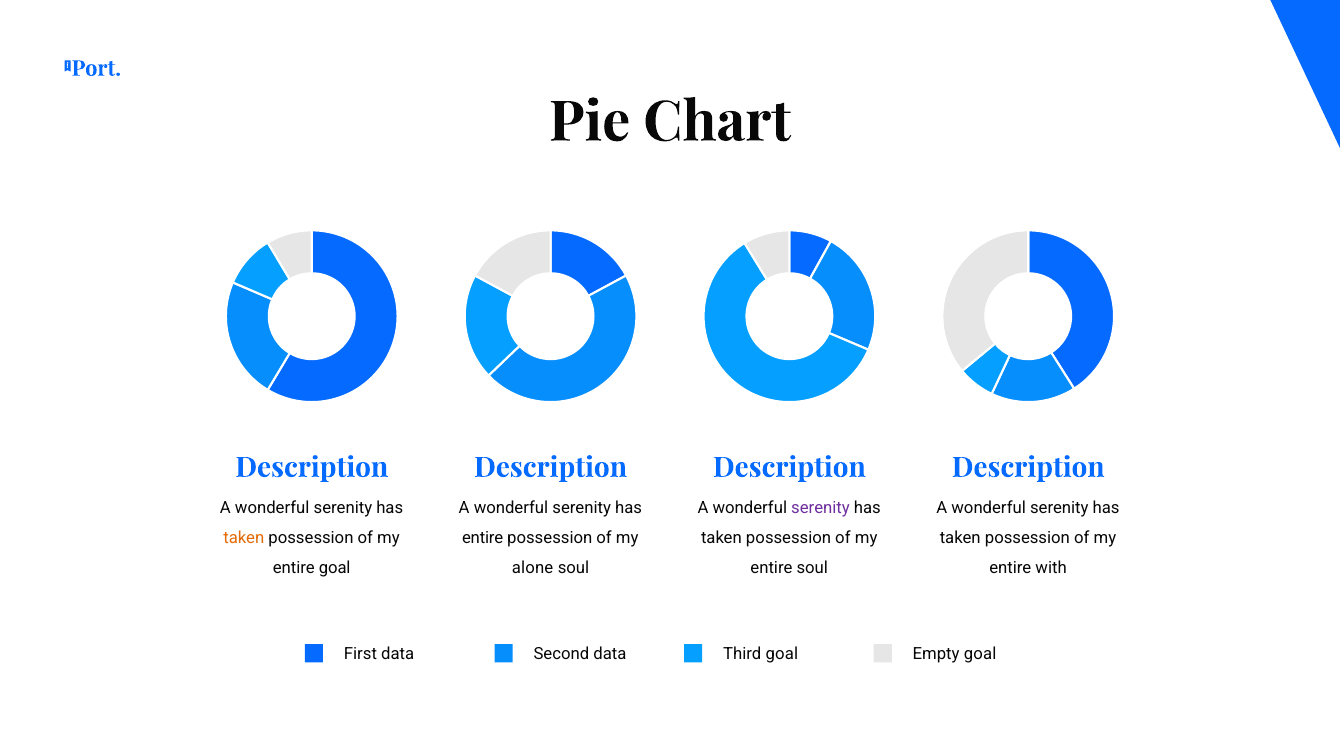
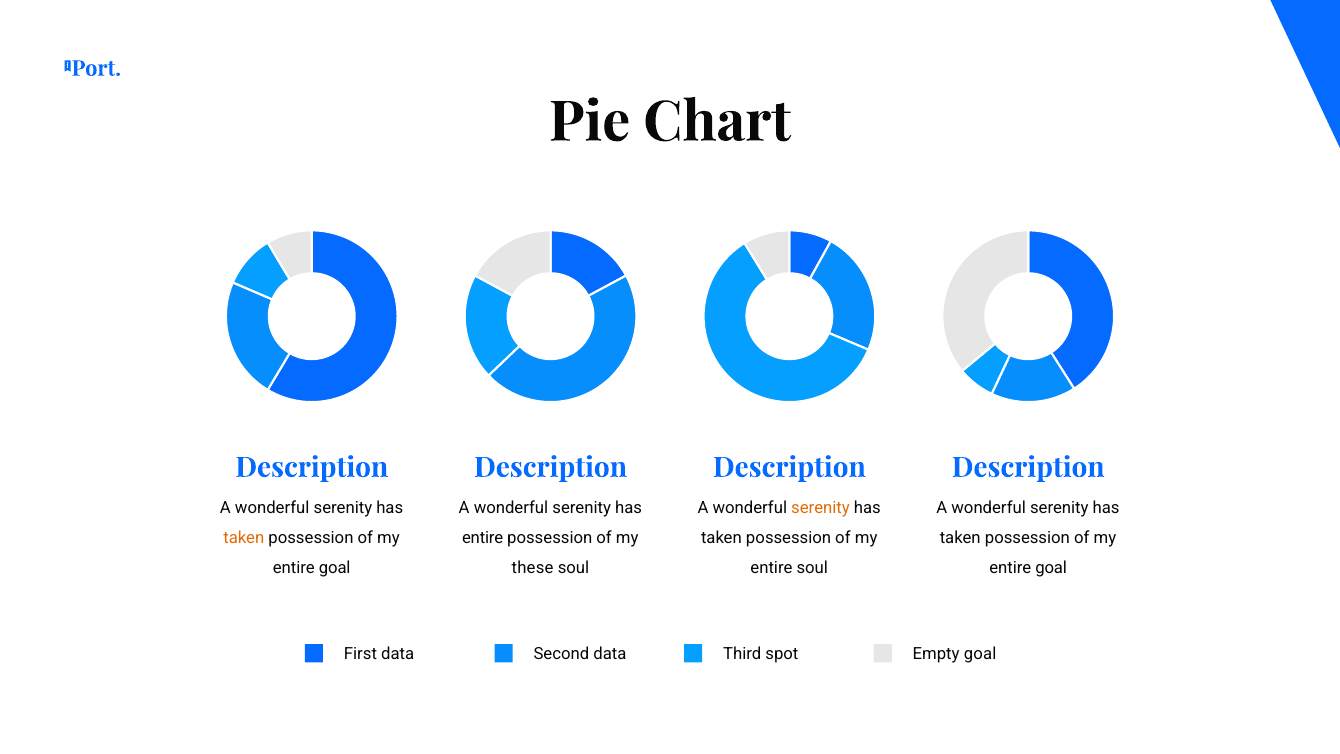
serenity at (821, 507) colour: purple -> orange
alone: alone -> these
with at (1051, 568): with -> goal
Third goal: goal -> spot
